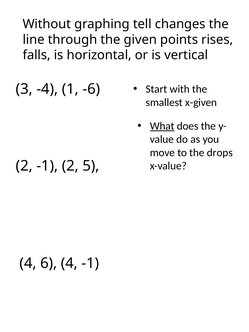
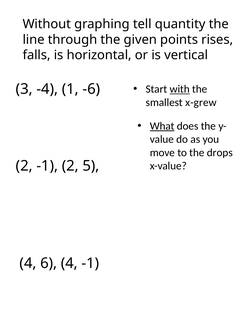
changes: changes -> quantity
with underline: none -> present
x-given: x-given -> x-grew
